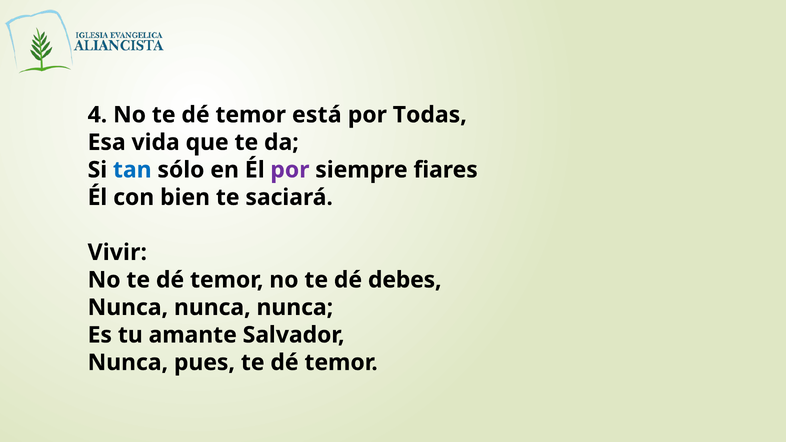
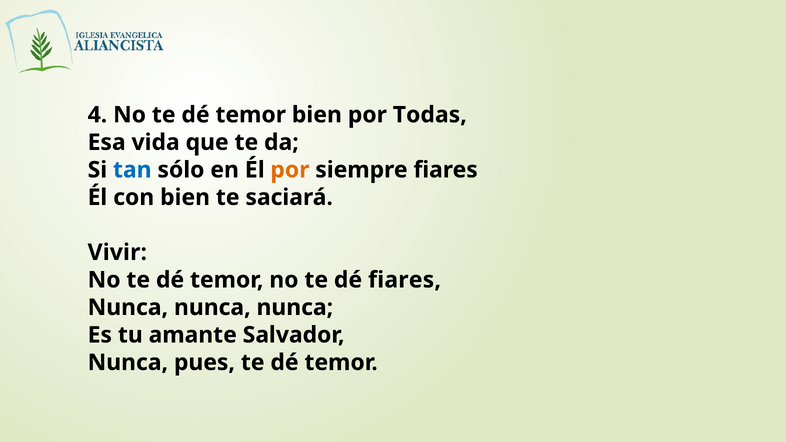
temor está: está -> bien
por at (290, 170) colour: purple -> orange
dé debes: debes -> fiares
